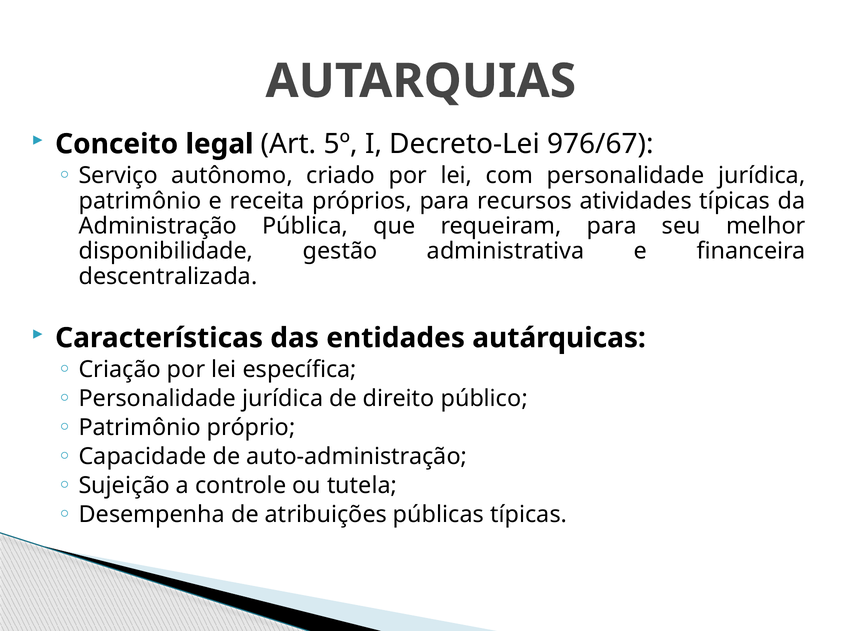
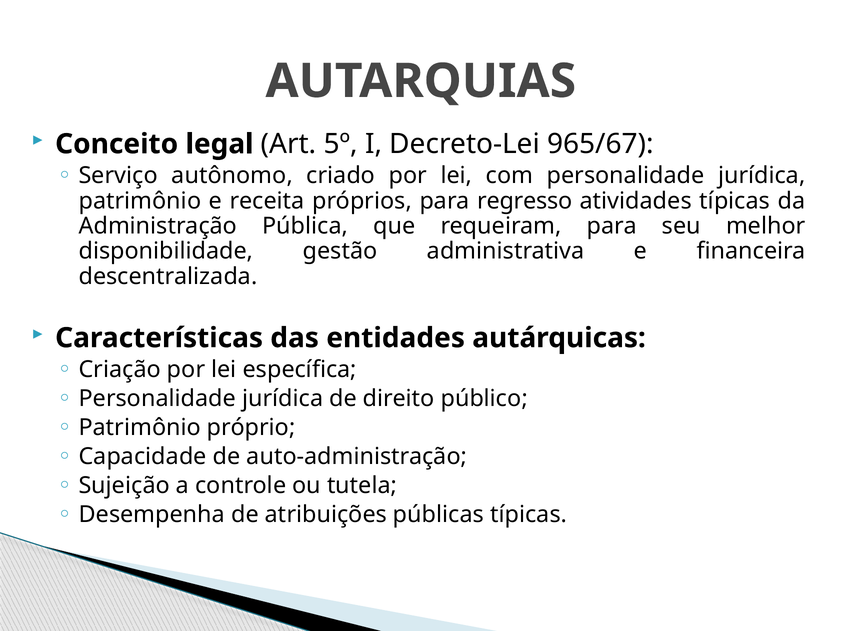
976/67: 976/67 -> 965/67
recursos: recursos -> regresso
